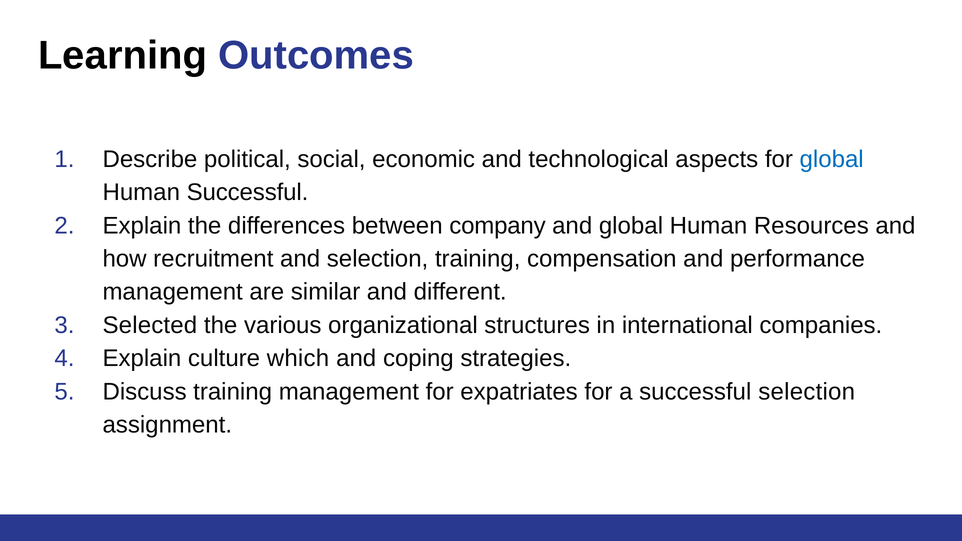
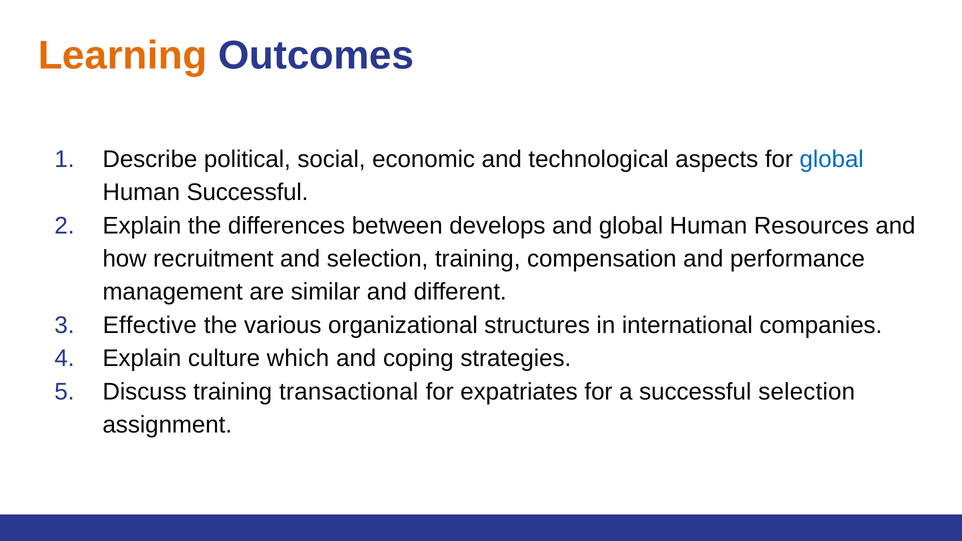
Learning colour: black -> orange
company: company -> develops
Selected: Selected -> Effective
training management: management -> transactional
